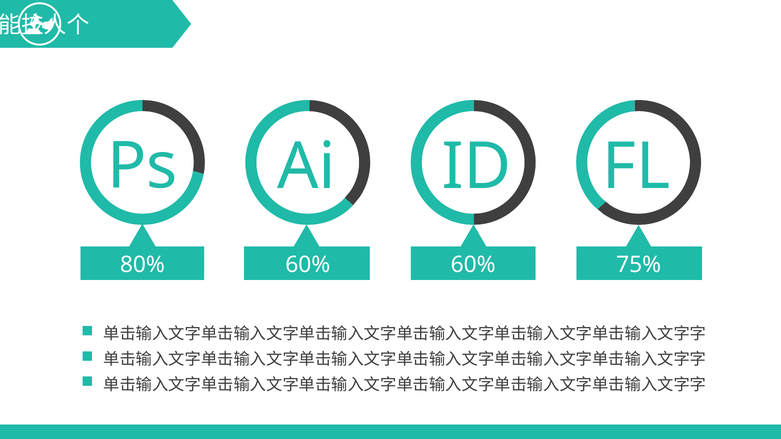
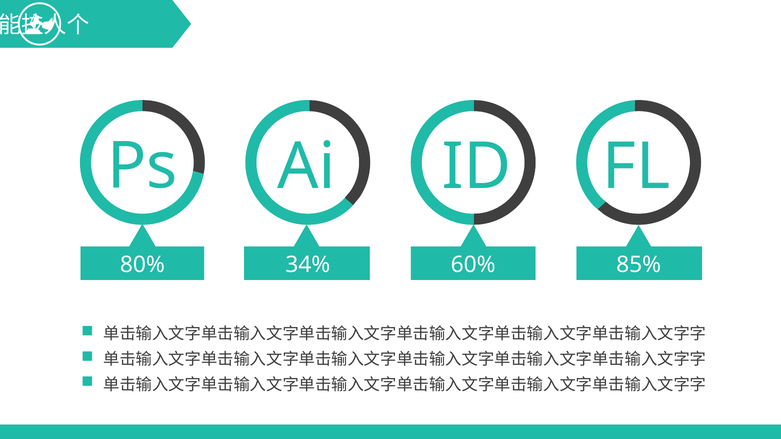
80% 60%: 60% -> 34%
75%: 75% -> 85%
